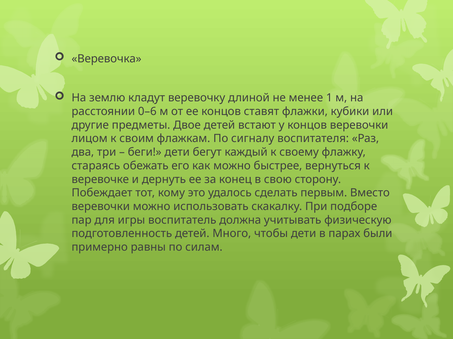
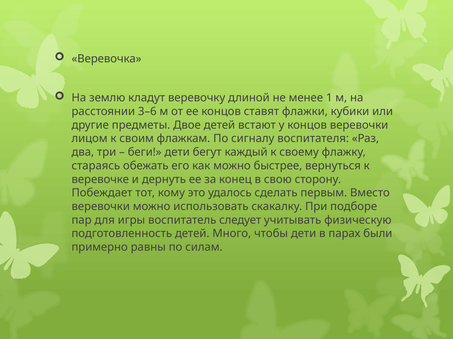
0–6: 0–6 -> 3–6
должна: должна -> следует
